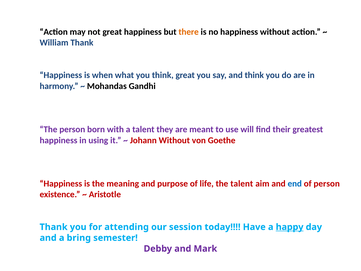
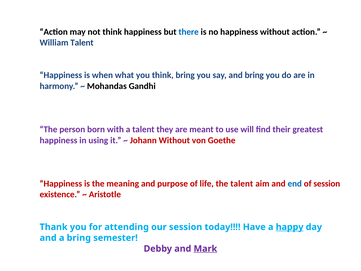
not great: great -> think
there colour: orange -> blue
William Thank: Thank -> Talent
think great: great -> bring
and think: think -> bring
of person: person -> session
Mark underline: none -> present
